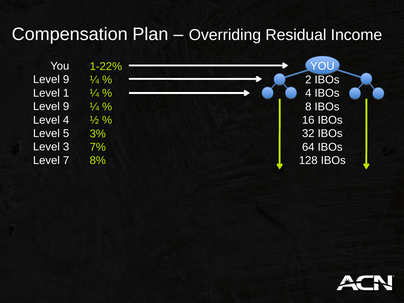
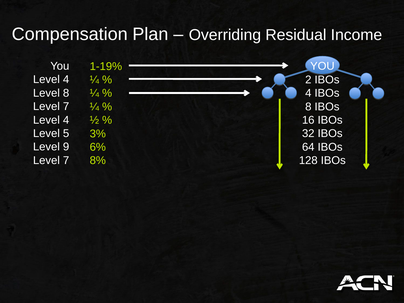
1-22%: 1-22% -> 1-19%
9 at (66, 80): 9 -> 4
Level 1: 1 -> 8
9 at (66, 107): 9 -> 7
3: 3 -> 9
7%: 7% -> 6%
